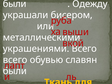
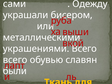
были at (15, 4): были -> сами
